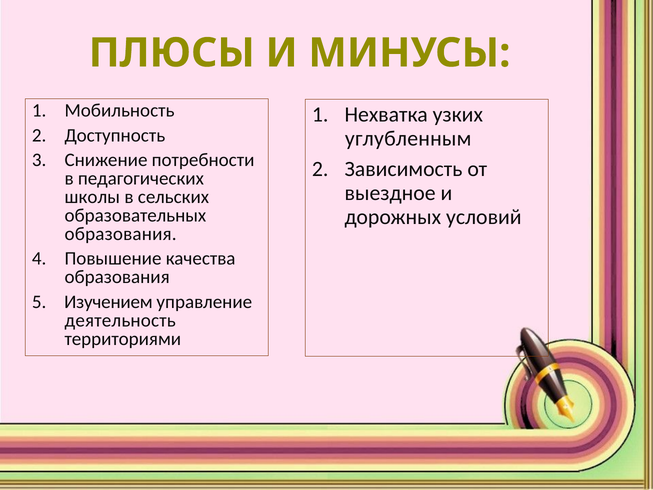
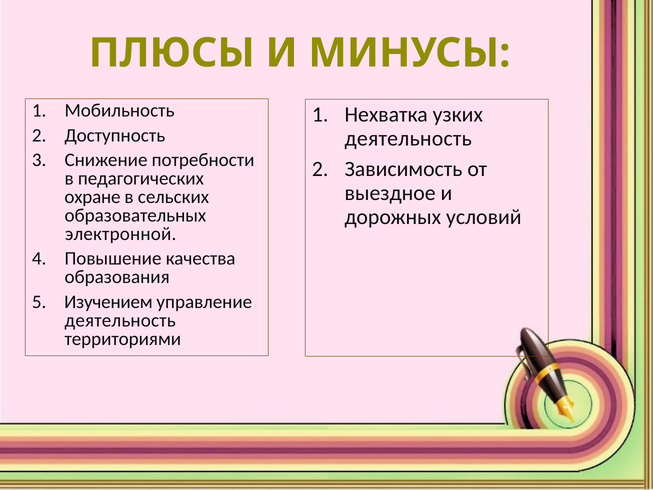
углубленным at (408, 138): углубленным -> деятельность
школы: школы -> охране
образования at (121, 234): образования -> электронной
